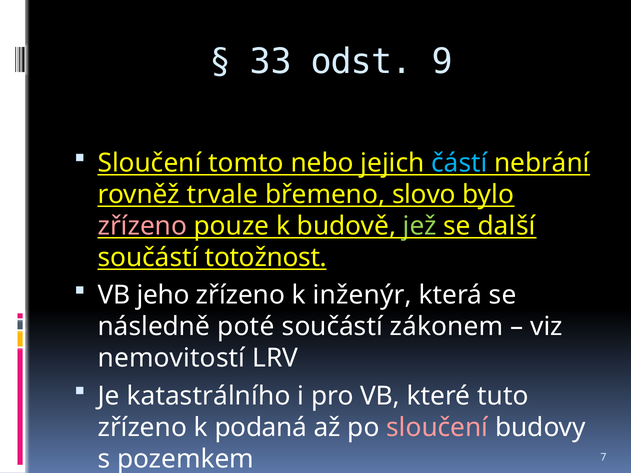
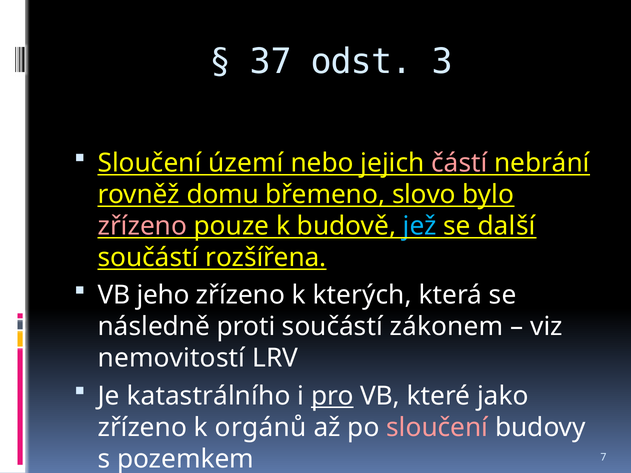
33: 33 -> 37
9: 9 -> 3
tomto: tomto -> území
částí colour: light blue -> pink
trvale: trvale -> domu
jež colour: light green -> light blue
totožnost: totožnost -> rozšířena
inženýr: inženýr -> kterých
poté: poté -> proti
pro underline: none -> present
tuto: tuto -> jako
podaná: podaná -> orgánů
